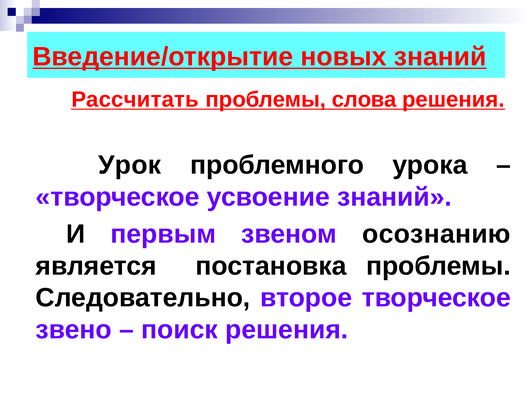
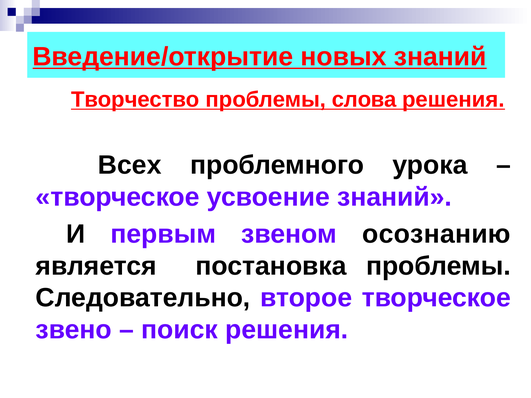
Рассчитать: Рассчитать -> Творчество
Урок: Урок -> Всех
